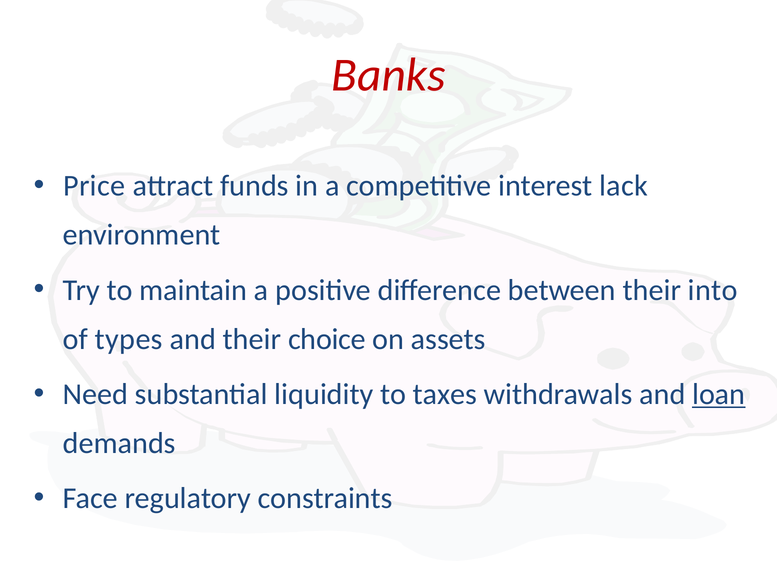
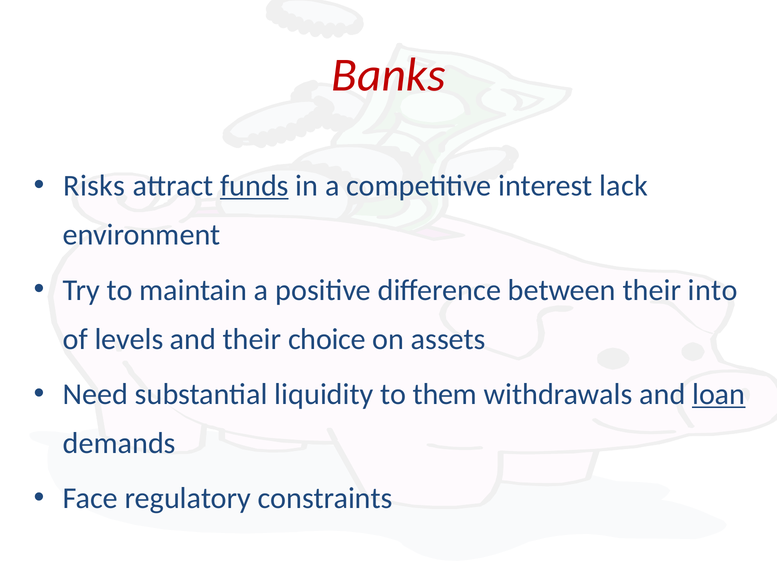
Price: Price -> Risks
funds underline: none -> present
types: types -> levels
taxes: taxes -> them
